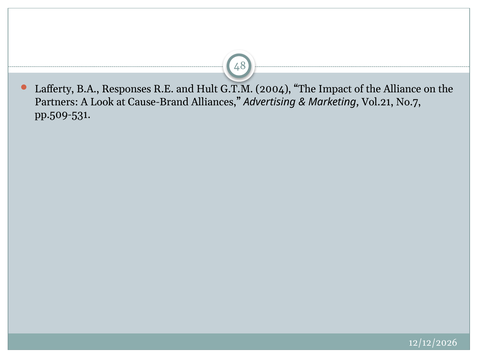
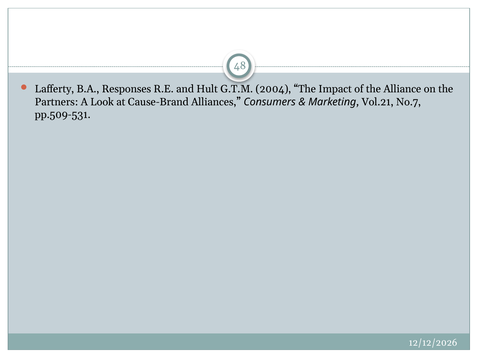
Advertising: Advertising -> Consumers
